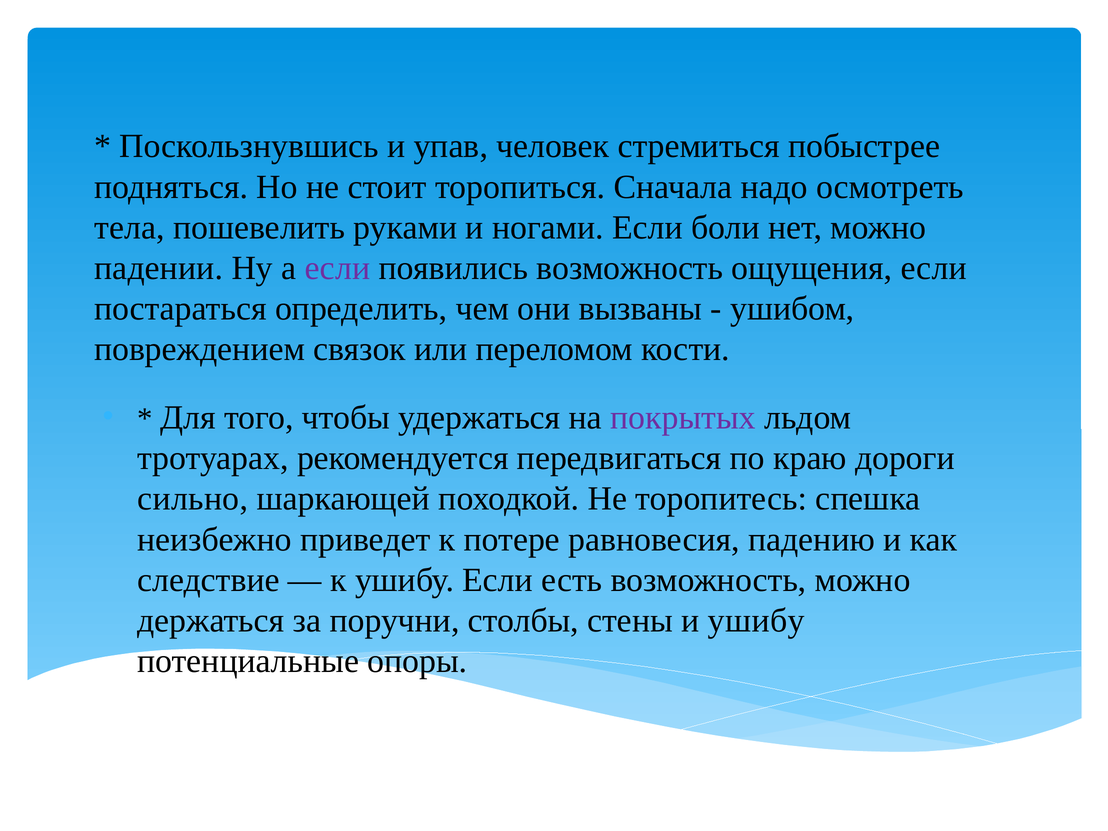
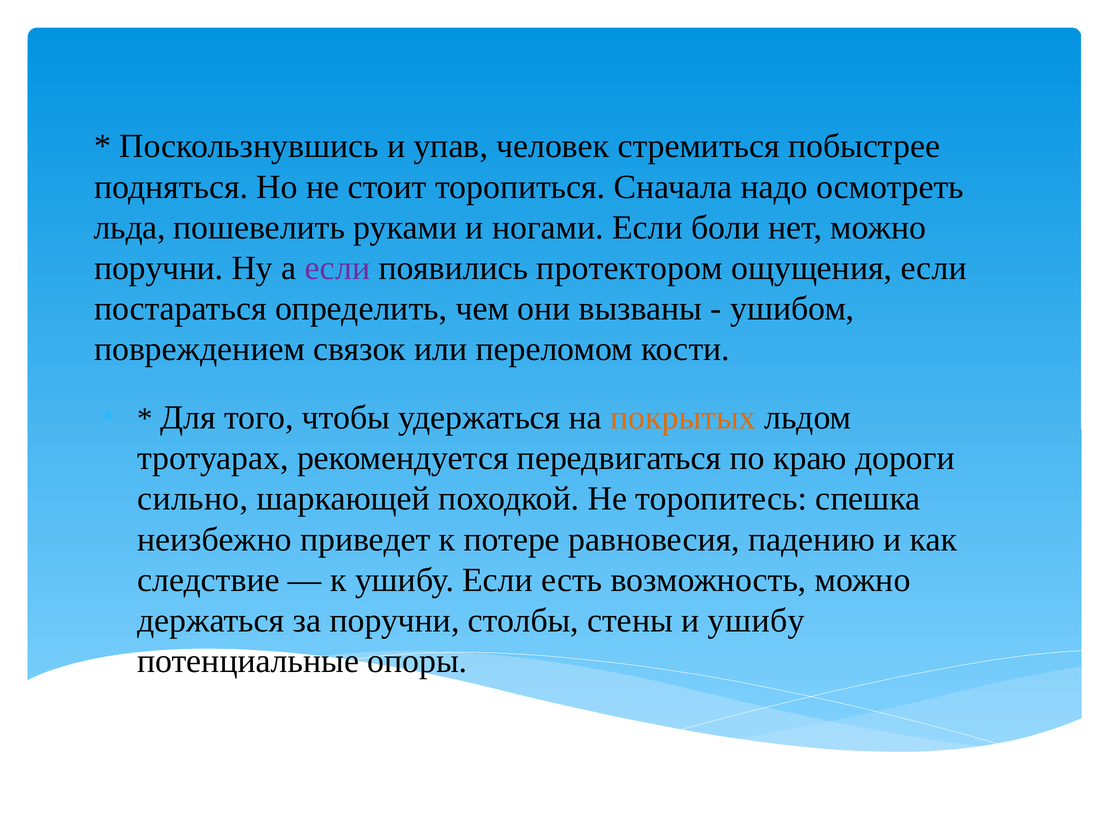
тела: тела -> льда
падении at (159, 268): падении -> поручни
появились возможность: возможность -> протектором
покрытых colour: purple -> orange
